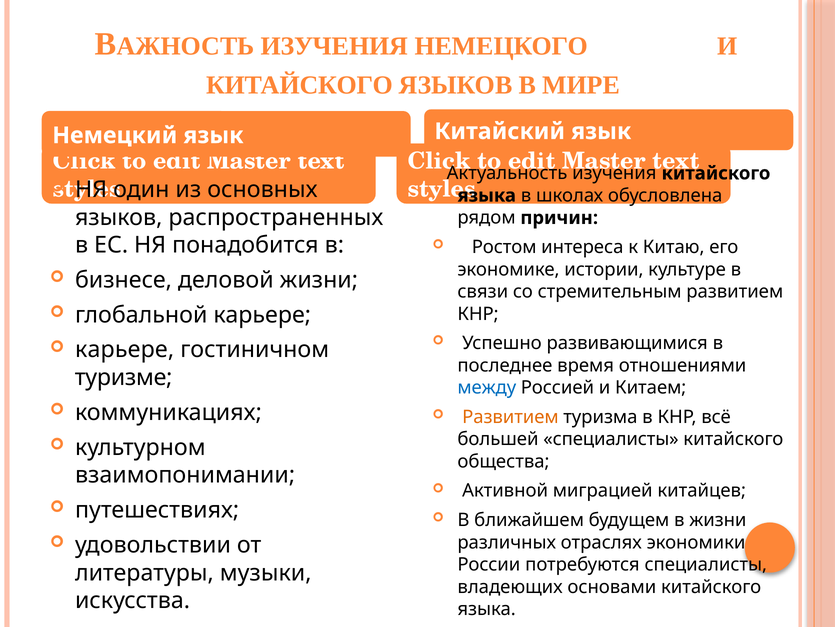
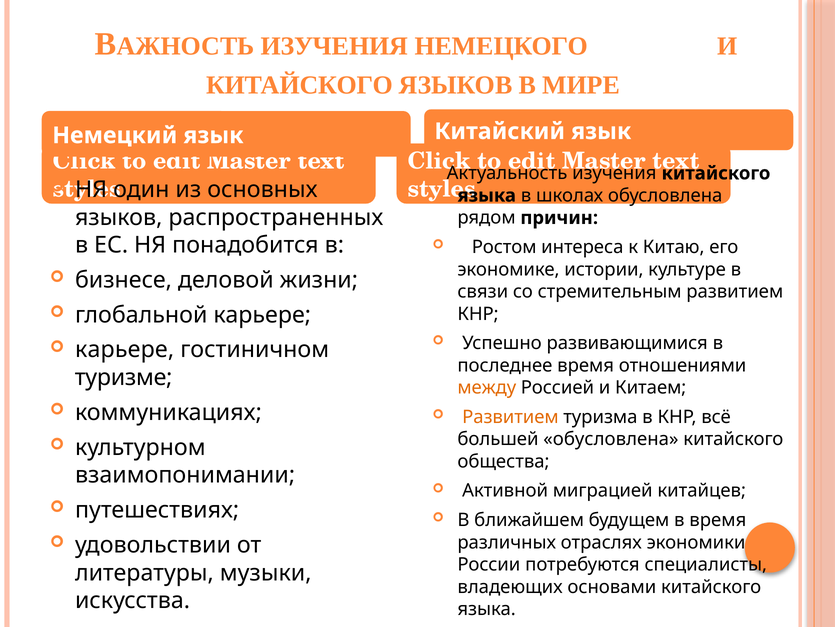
между colour: blue -> orange
большей специалисты: специалисты -> обусловлена
в жизни: жизни -> время
